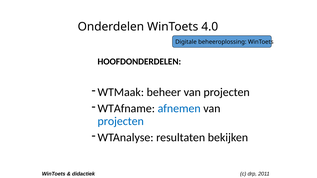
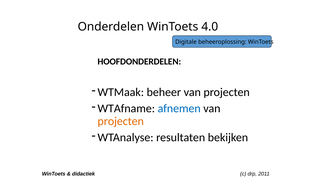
projecten at (121, 121) colour: blue -> orange
